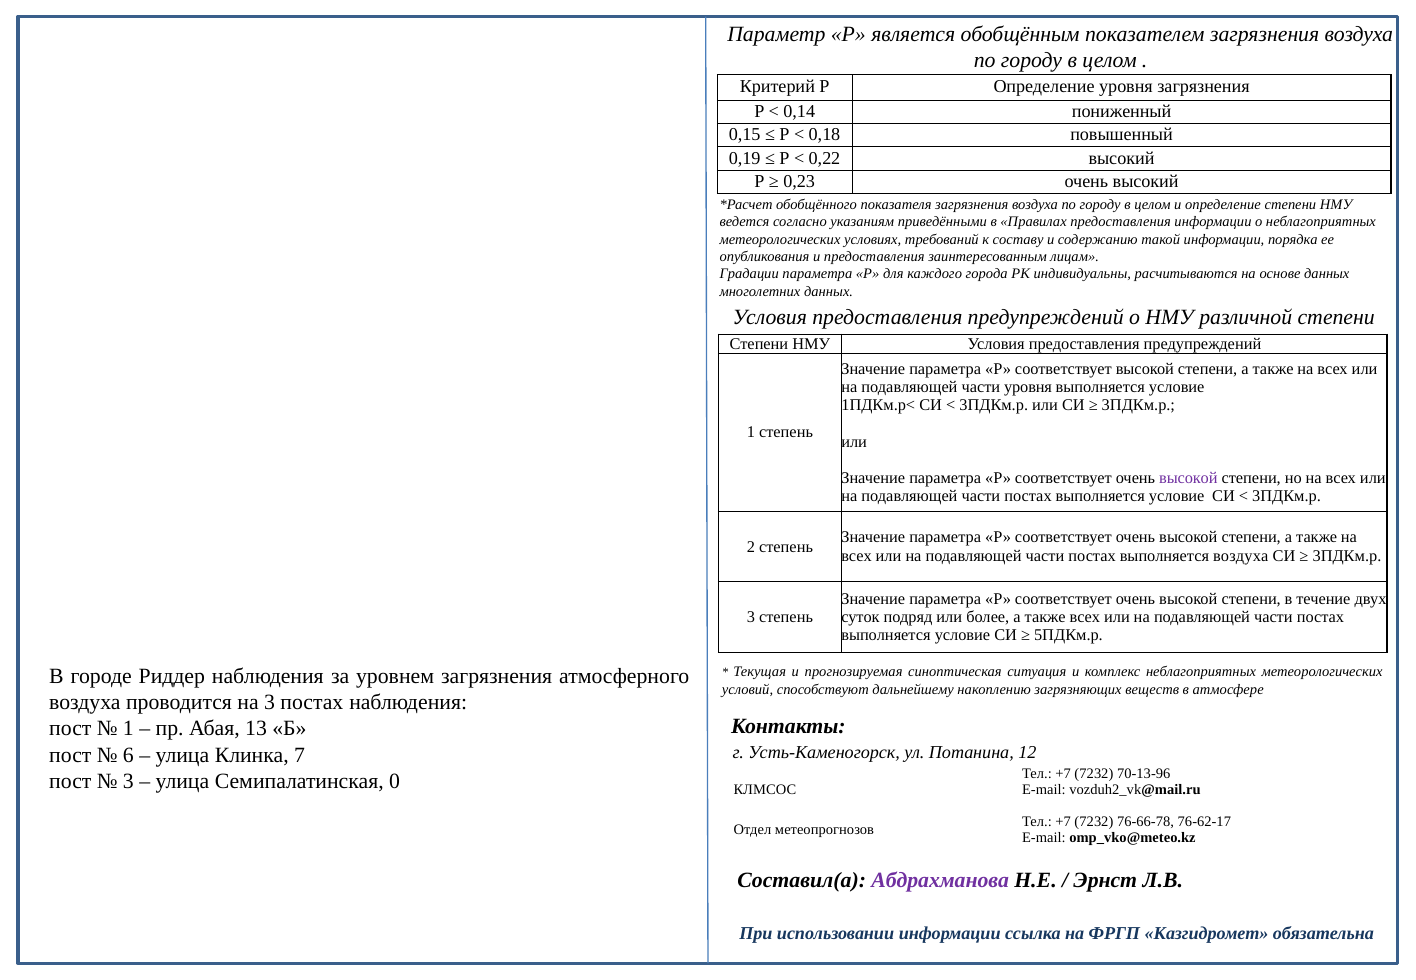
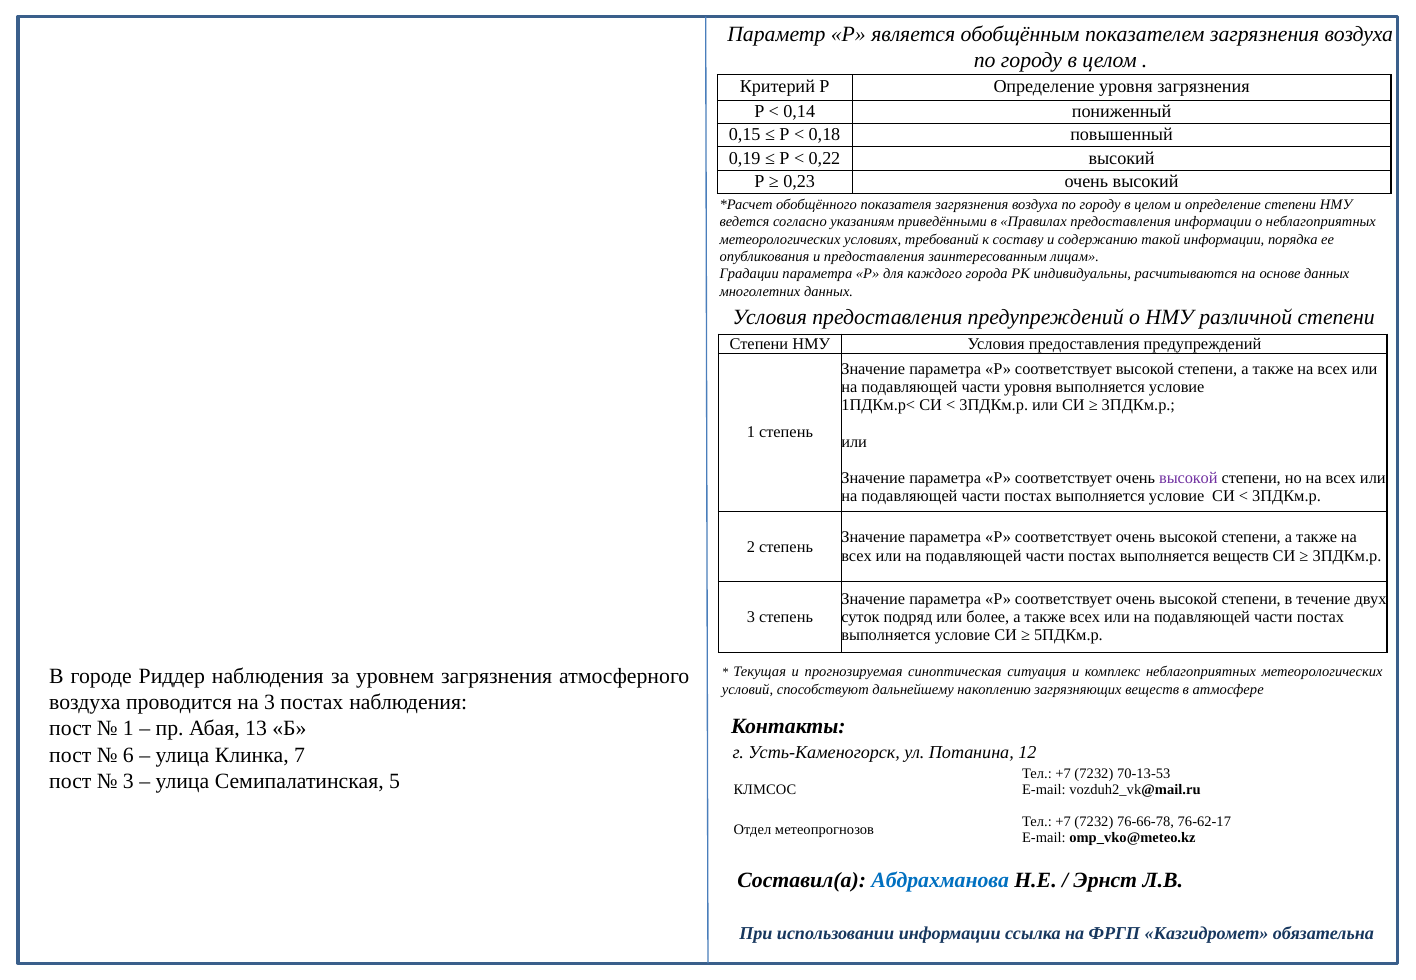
выполняется воздуха: воздуха -> веществ
70-13-96: 70-13-96 -> 70-13-53
0: 0 -> 5
Абдрахманова colour: purple -> blue
